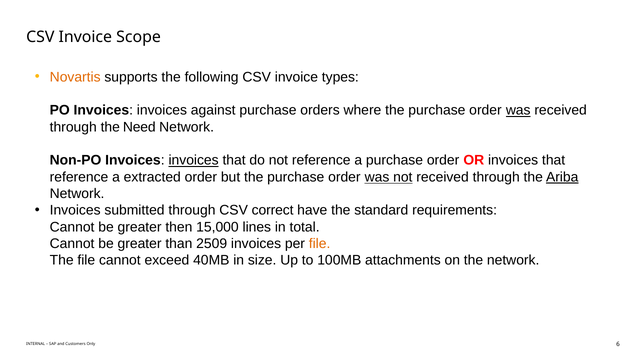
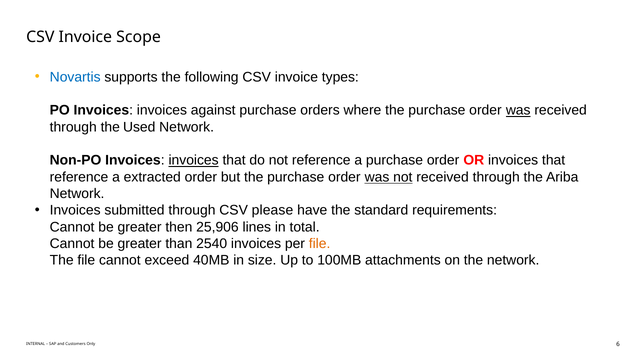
Novartis colour: orange -> blue
Need: Need -> Used
Ariba underline: present -> none
correct: correct -> please
15,000: 15,000 -> 25,906
2509: 2509 -> 2540
